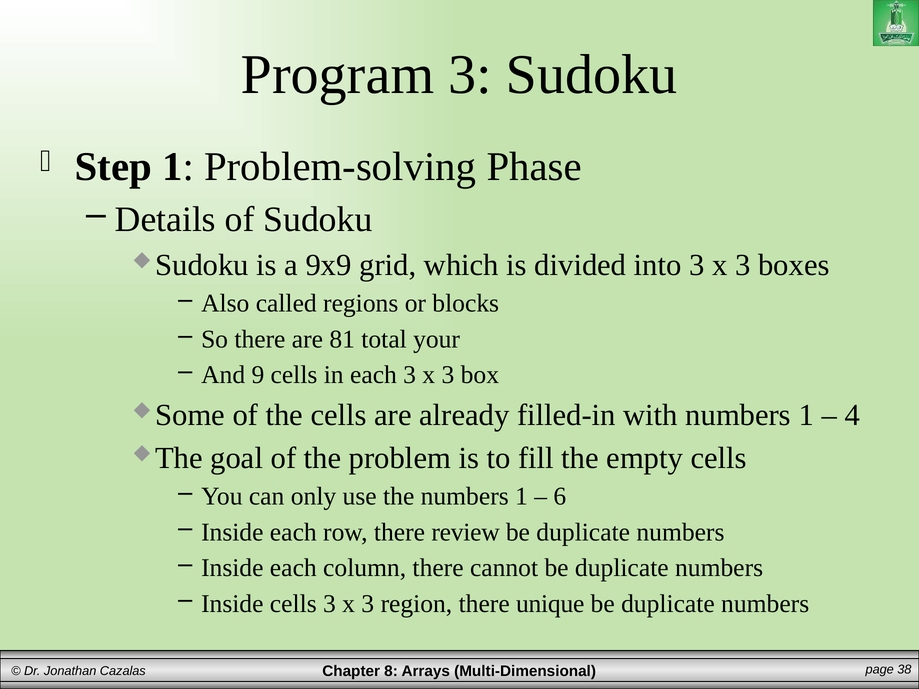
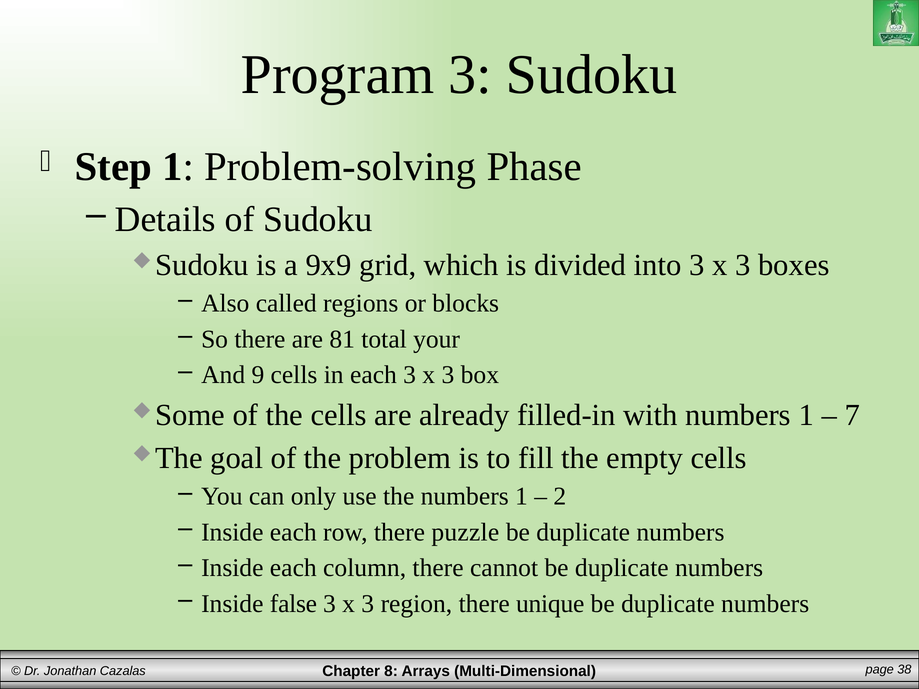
4: 4 -> 7
6: 6 -> 2
review: review -> puzzle
Inside cells: cells -> false
